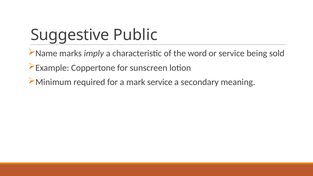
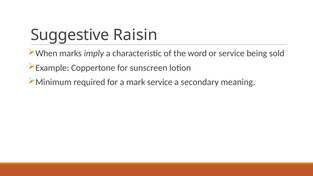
Public: Public -> Raisin
Name: Name -> When
